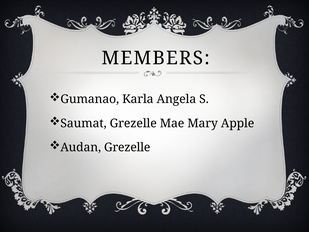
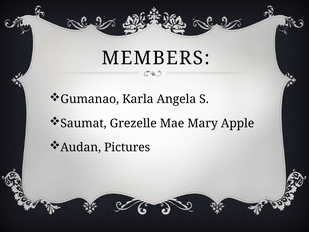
Audan Grezelle: Grezelle -> Pictures
